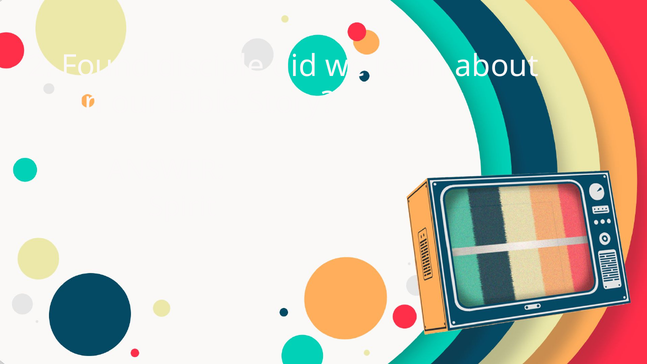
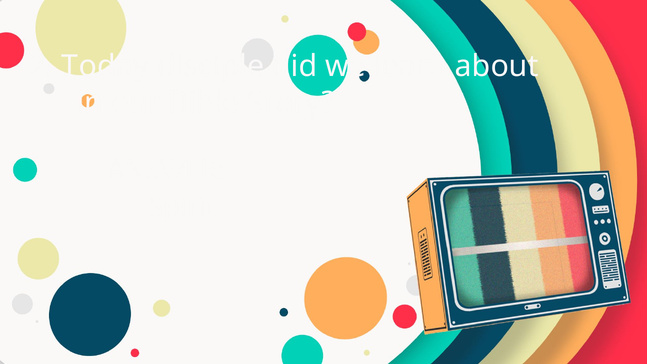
Found: Found -> Today
